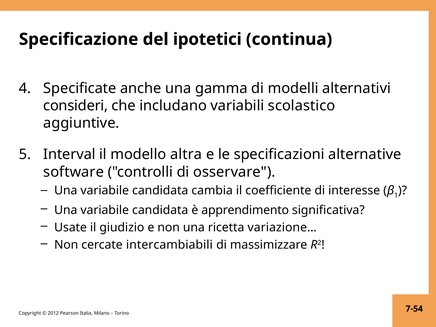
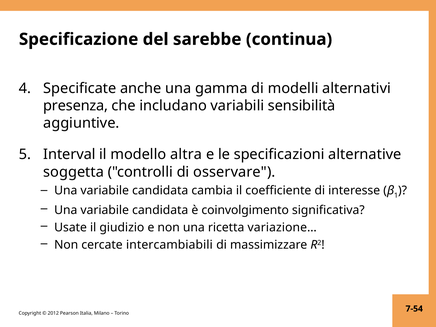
ipotetici: ipotetici -> sarebbe
consideri: consideri -> presenza
scolastico: scolastico -> sensibilità
software: software -> soggetta
apprendimento: apprendimento -> coinvolgimento
